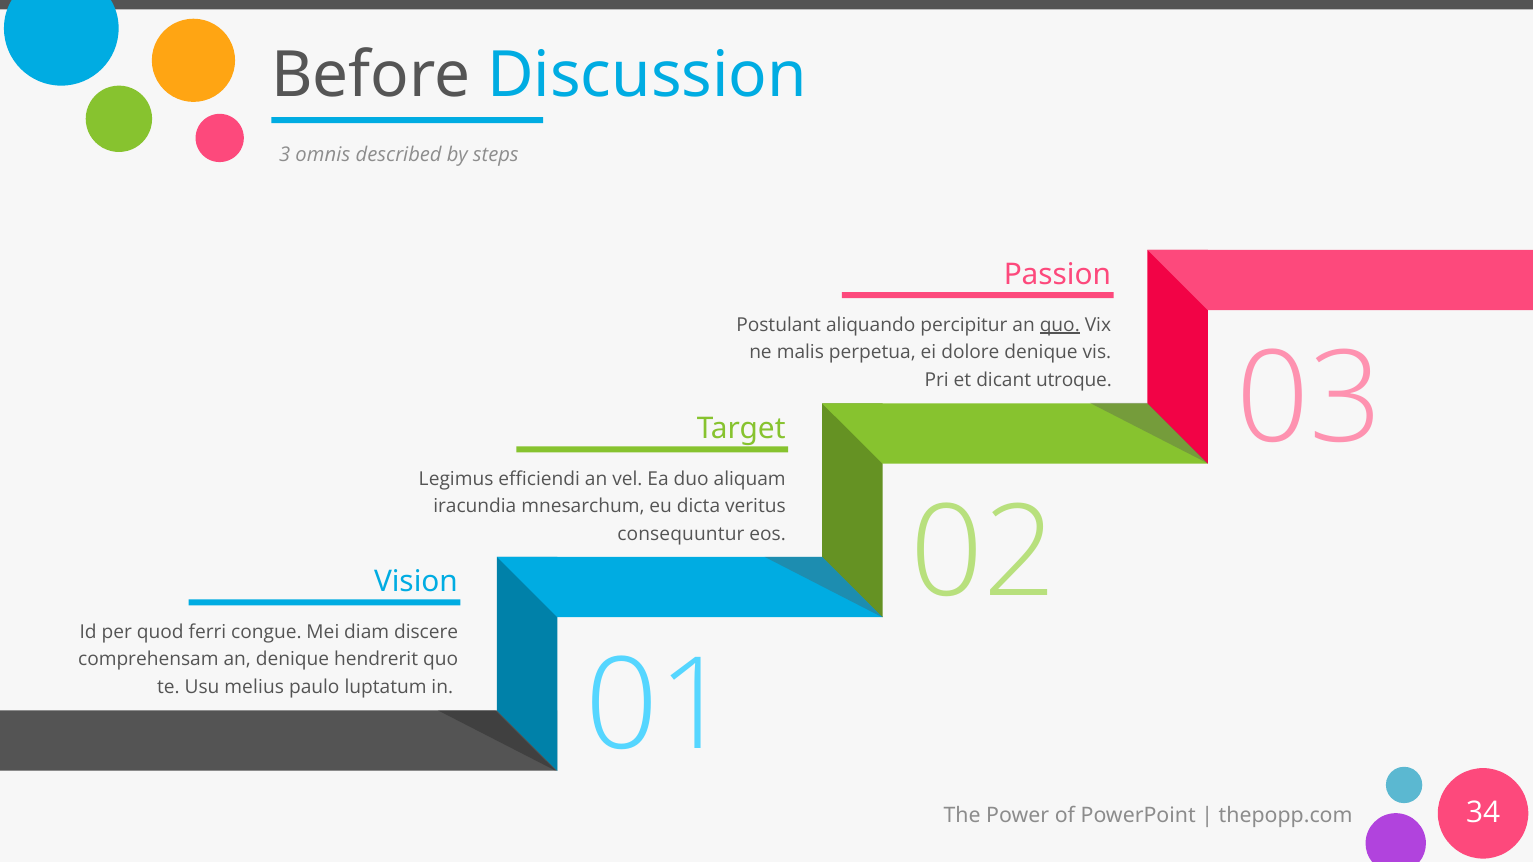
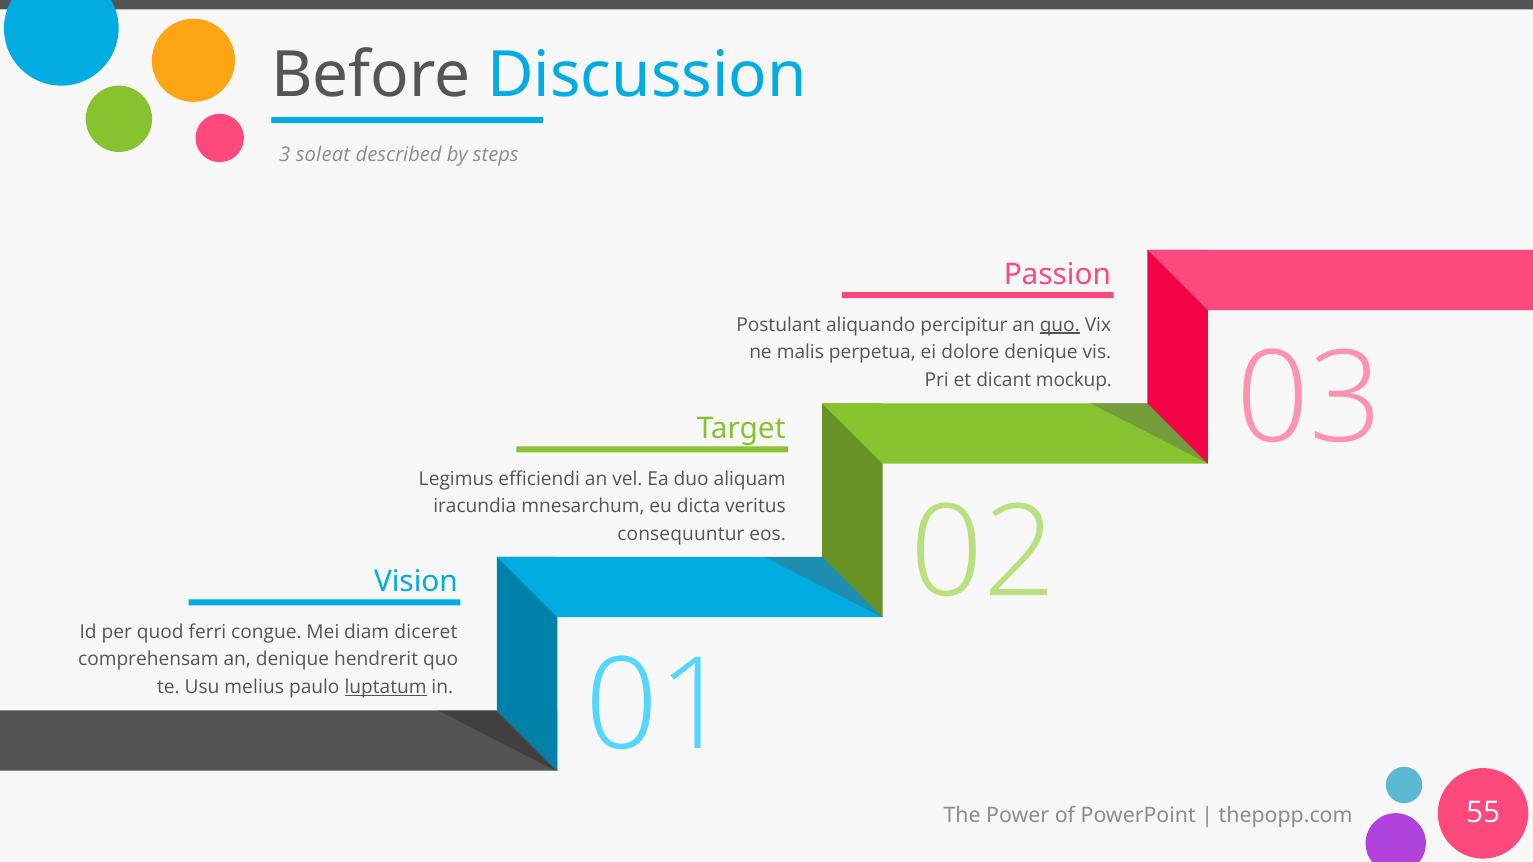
omnis: omnis -> soleat
utroque: utroque -> mockup
discere: discere -> diceret
luptatum underline: none -> present
34: 34 -> 55
